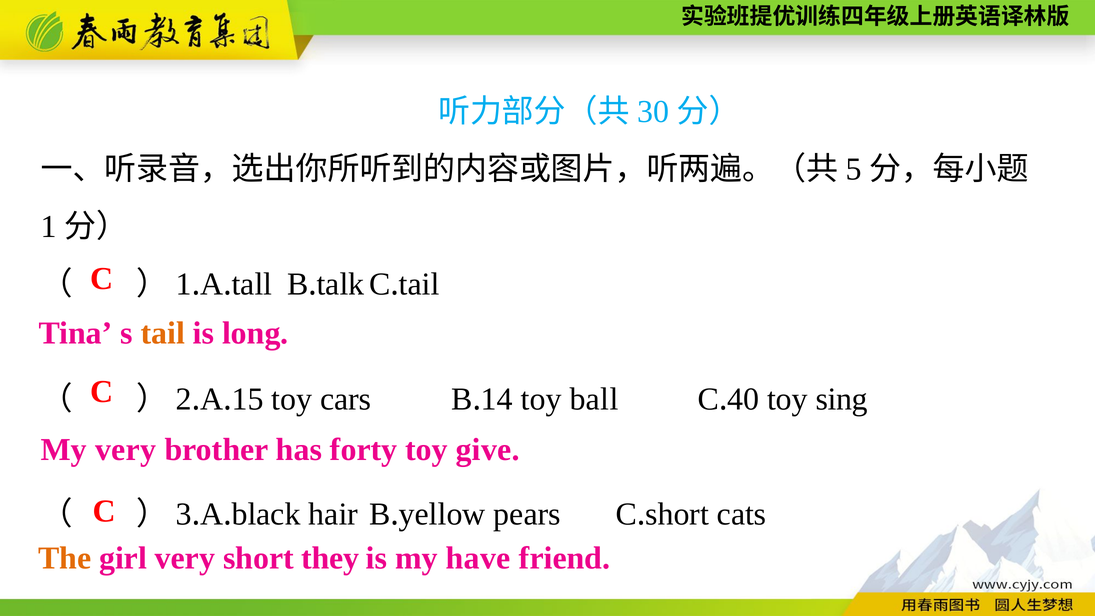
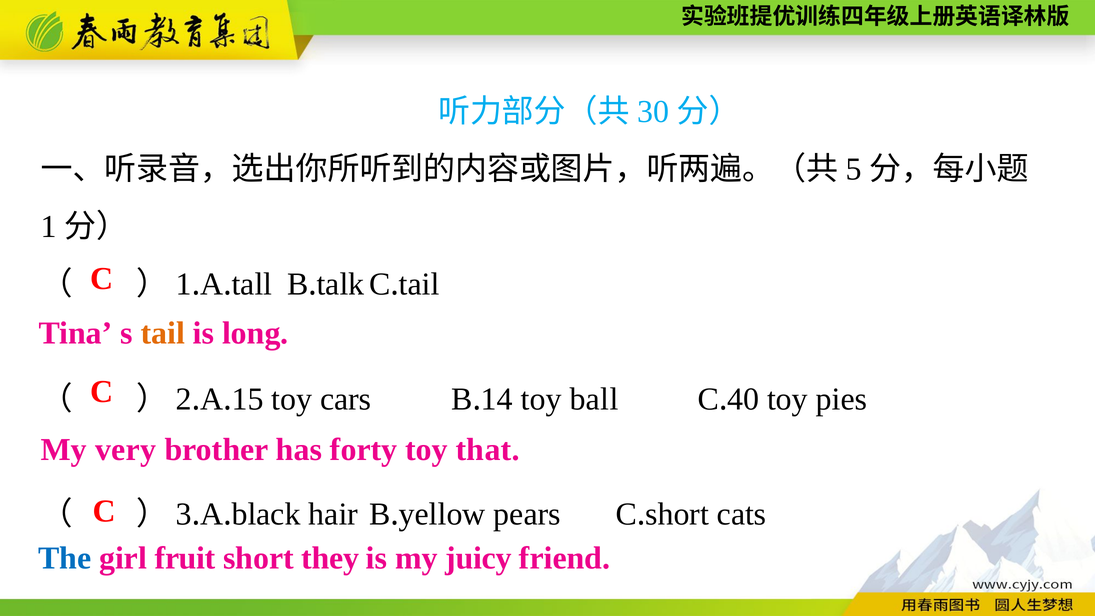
sing: sing -> pies
give: give -> that
The colour: orange -> blue
girl very: very -> fruit
have: have -> juicy
